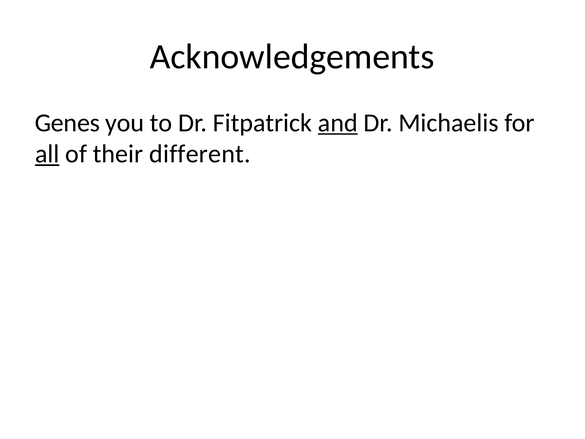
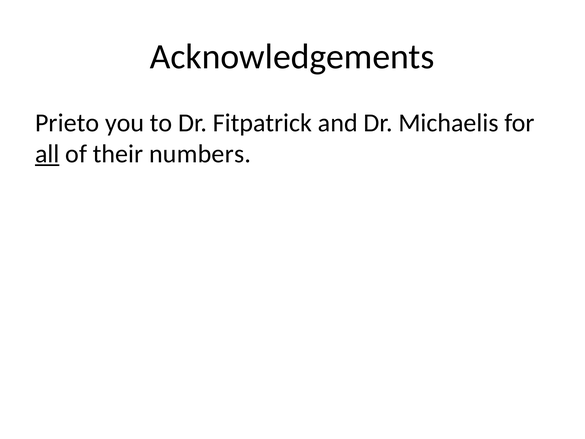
Genes: Genes -> Prieto
and underline: present -> none
different: different -> numbers
